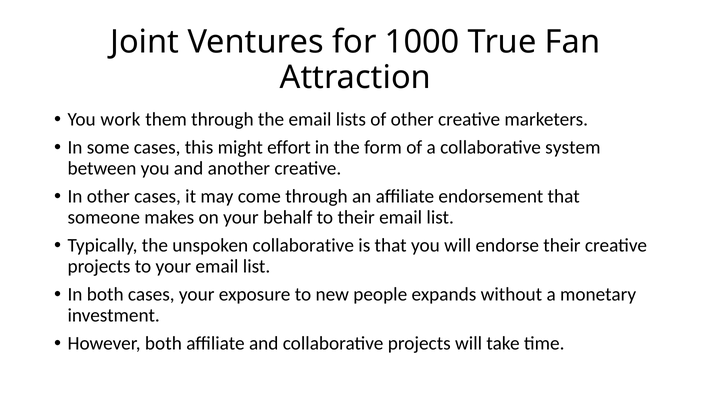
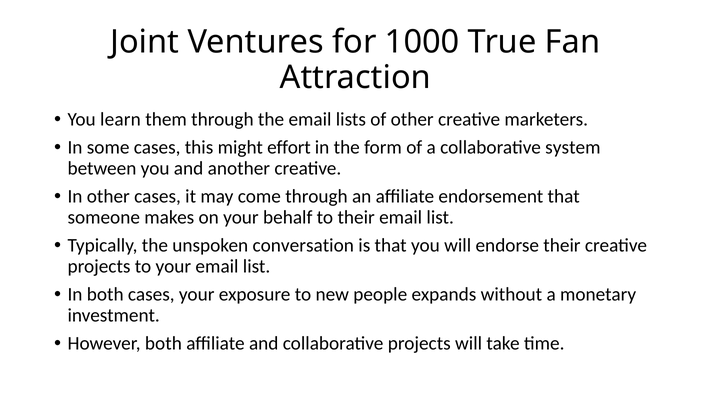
work: work -> learn
unspoken collaborative: collaborative -> conversation
